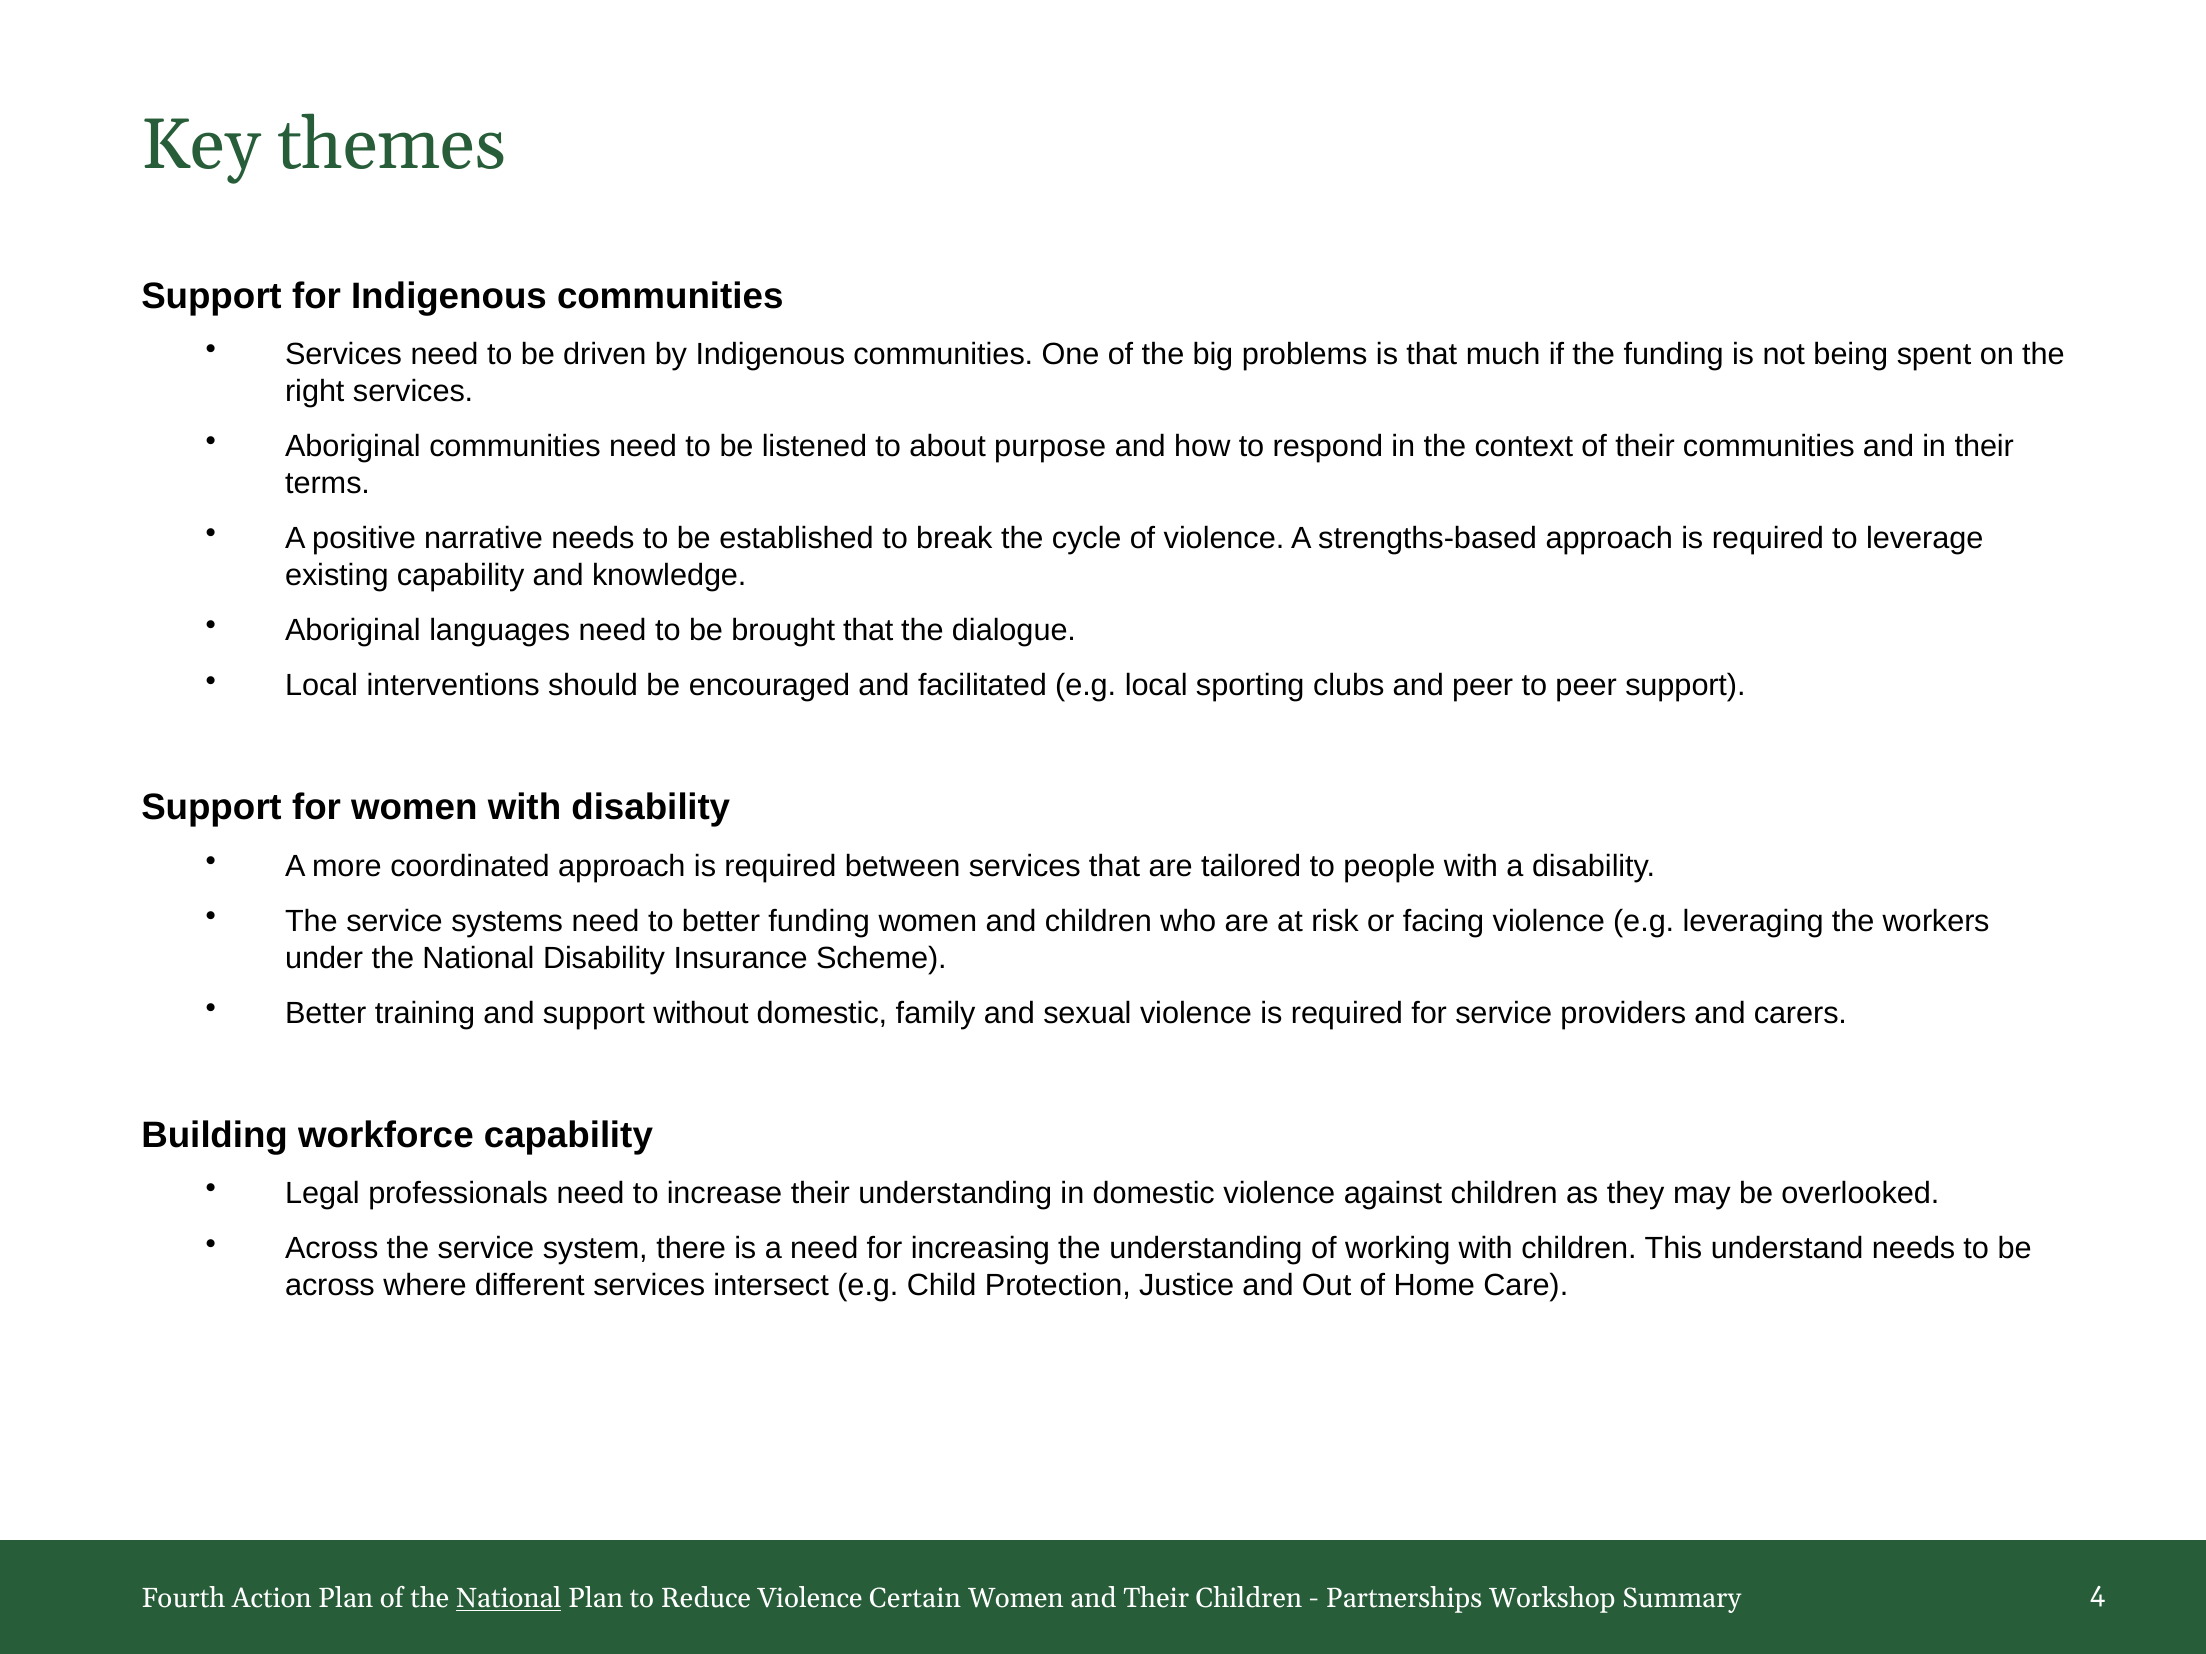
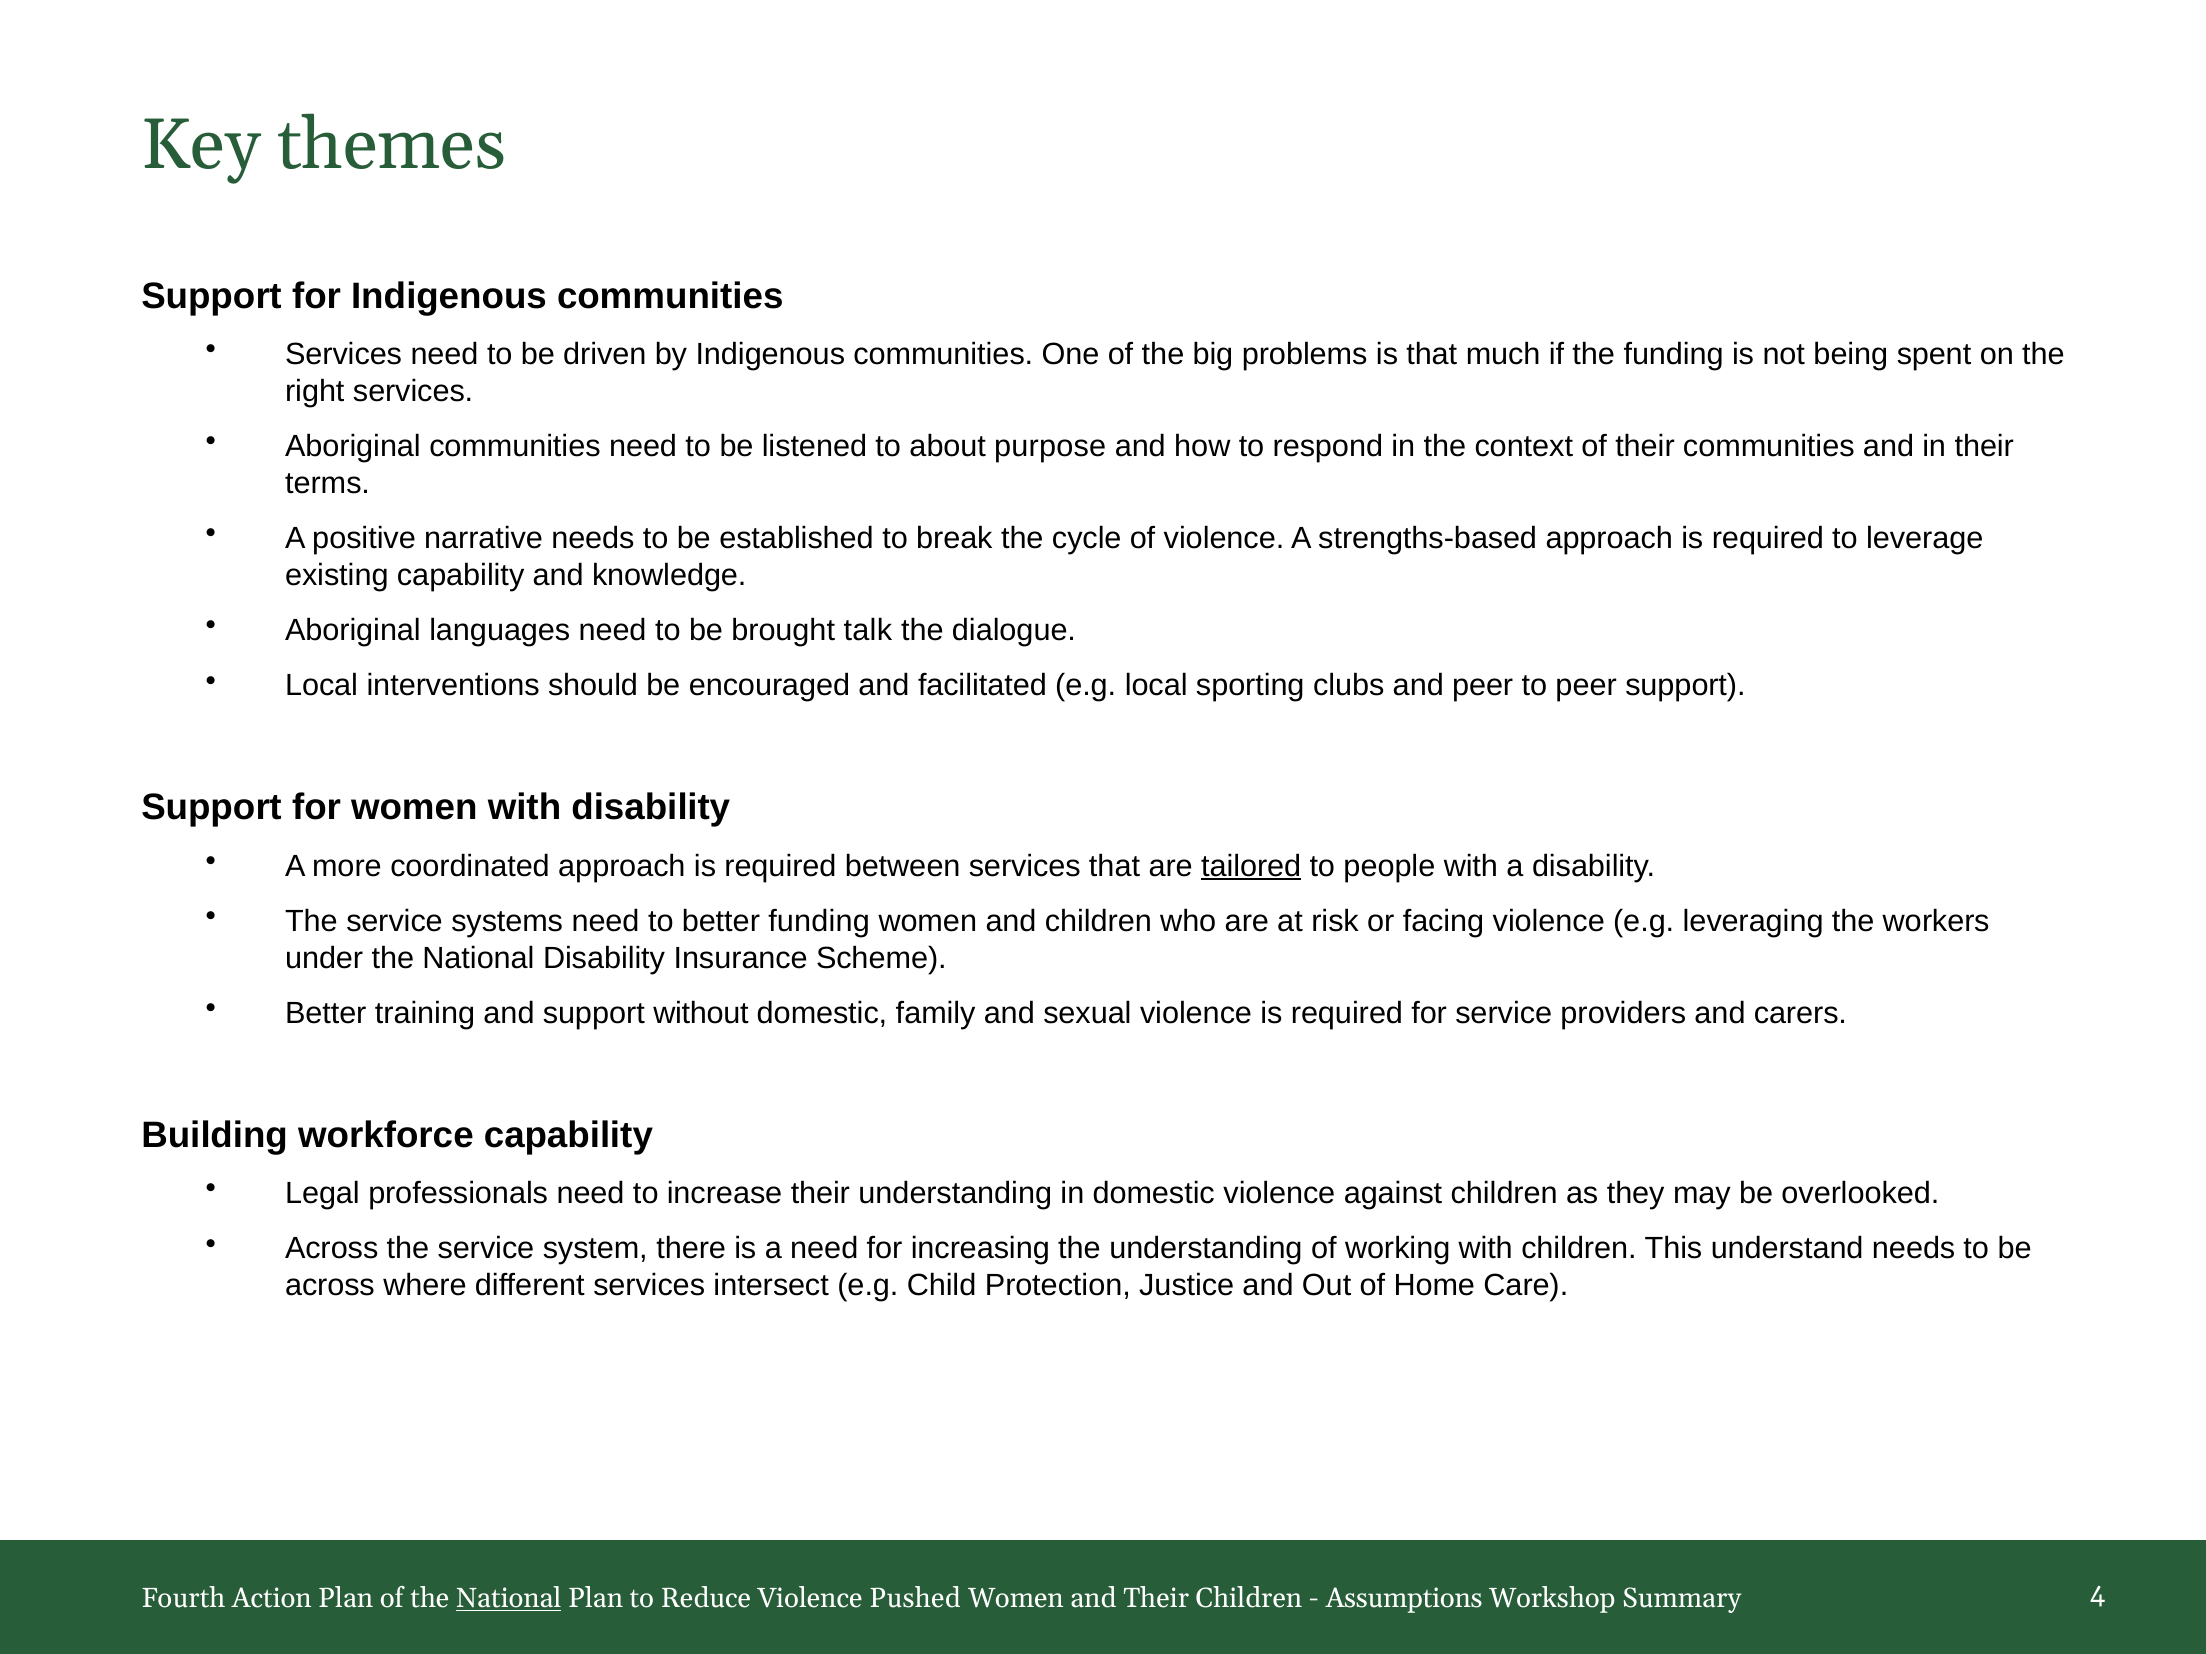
brought that: that -> talk
tailored underline: none -> present
Certain: Certain -> Pushed
Partnerships: Partnerships -> Assumptions
